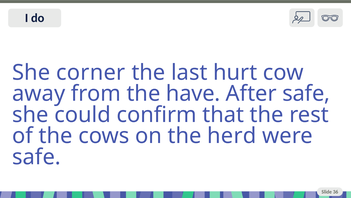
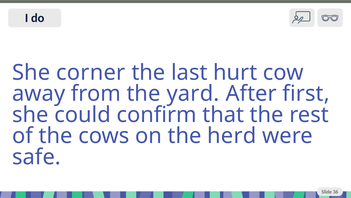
have: have -> yard
After safe: safe -> first
